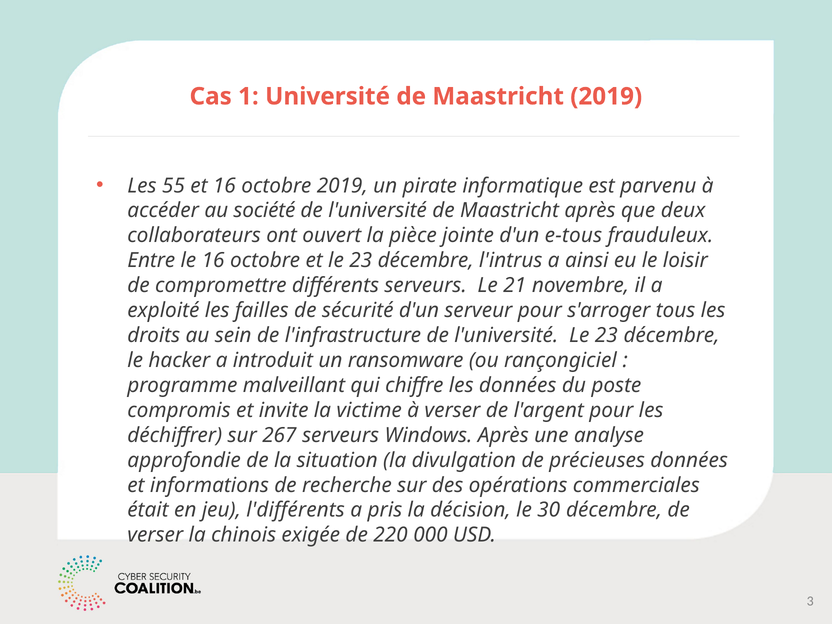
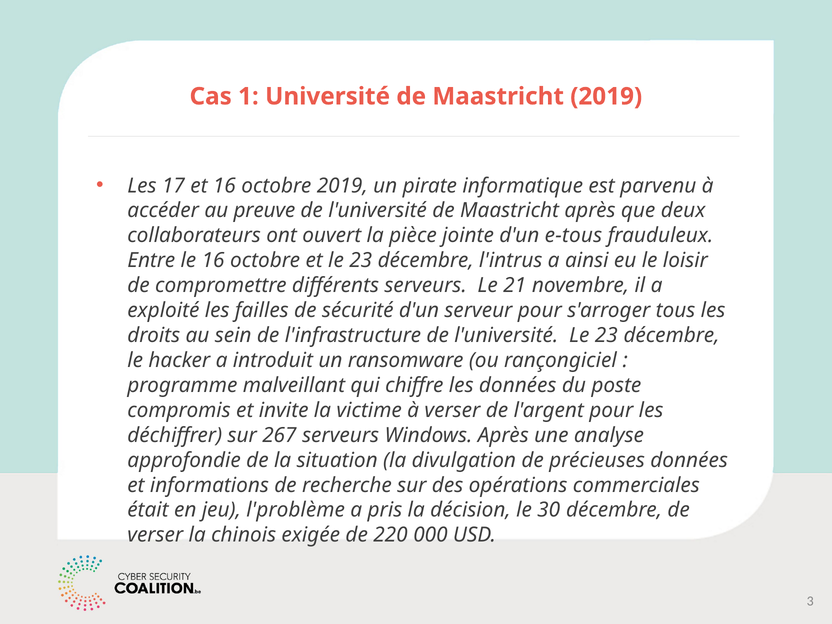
55: 55 -> 17
société: société -> preuve
l'différents: l'différents -> l'problème
